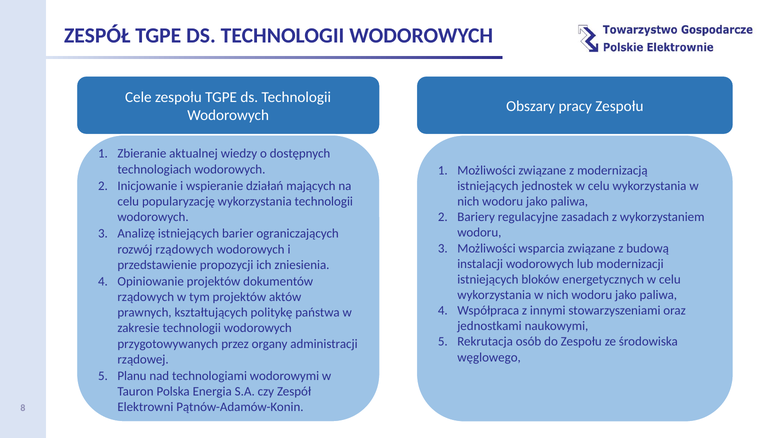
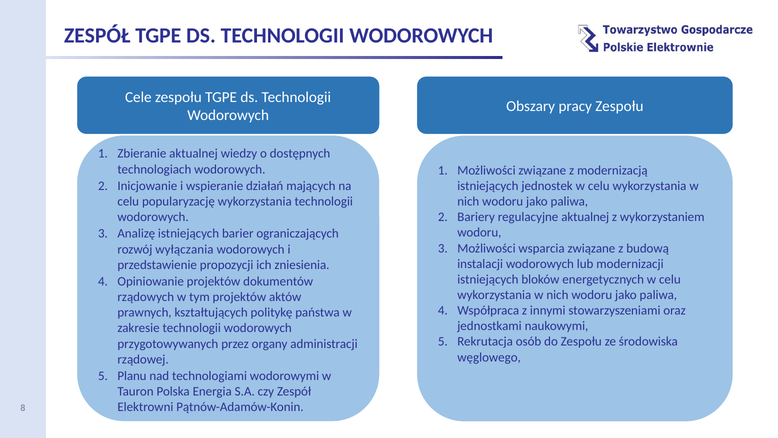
regulacyjne zasadach: zasadach -> aktualnej
rozwój rządowych: rządowych -> wyłączania
